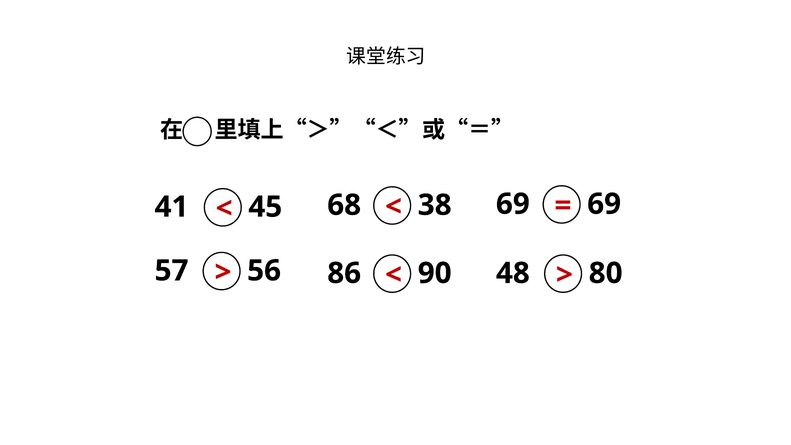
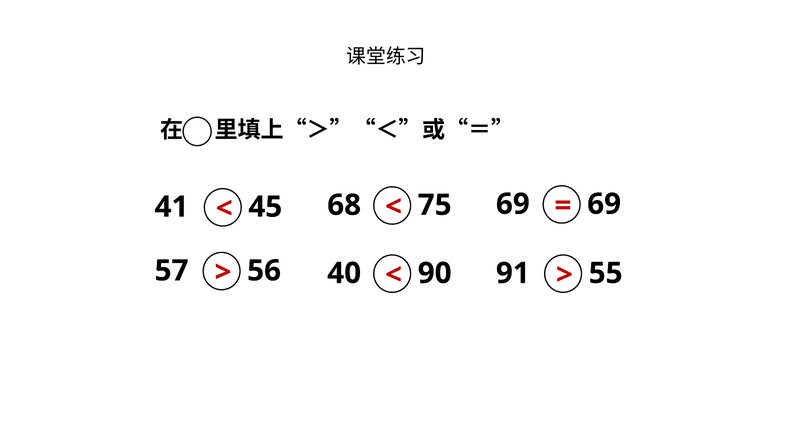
38: 38 -> 75
86: 86 -> 40
48: 48 -> 91
80: 80 -> 55
